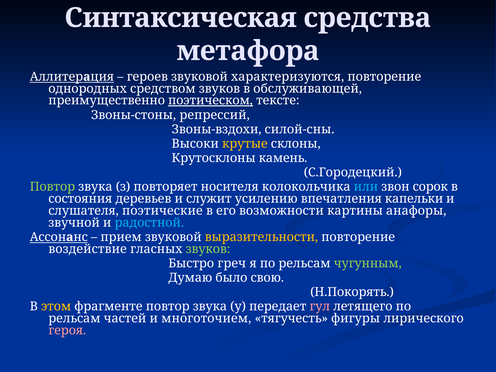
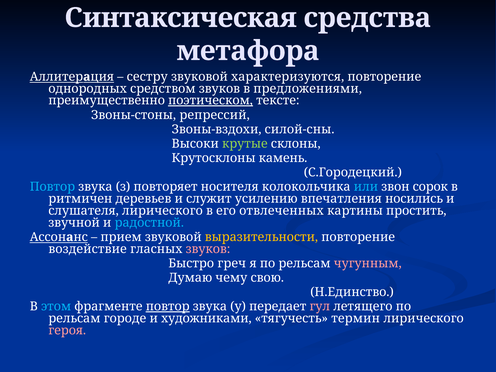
героев: героев -> сестру
обслуживающей: обслуживающей -> предложениями
крутые colour: yellow -> light green
Повтор at (52, 187) colour: light green -> light blue
состояния: состояния -> ритмичен
капельки: капельки -> носились
слушателя поэтические: поэтические -> лирического
возможности: возможности -> отвлеченных
анафоры: анафоры -> простить
звуков at (208, 249) colour: light green -> pink
чугунным colour: light green -> pink
было: было -> чему
Н.Покорять: Н.Покорять -> Н.Единство
этом colour: yellow -> light blue
повтор at (168, 306) underline: none -> present
частей: частей -> городе
многоточием: многоточием -> художниками
фигуры: фигуры -> термин
